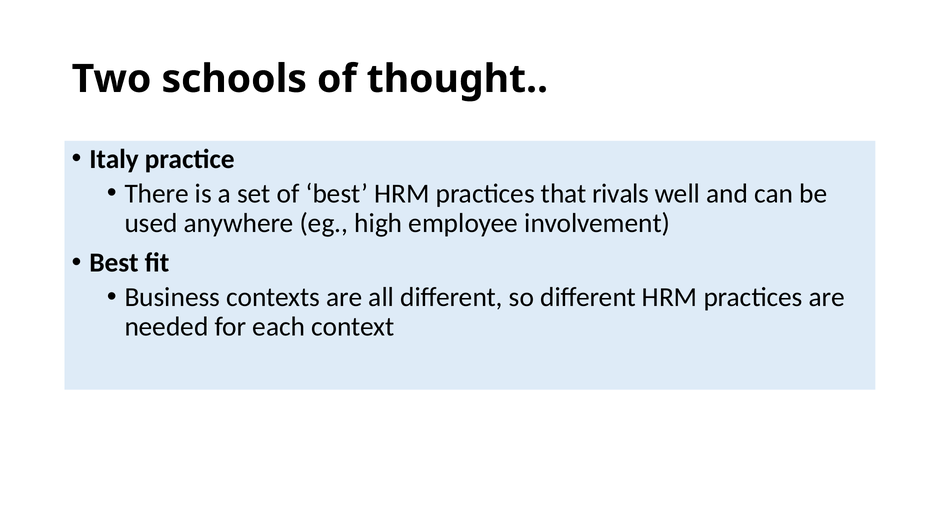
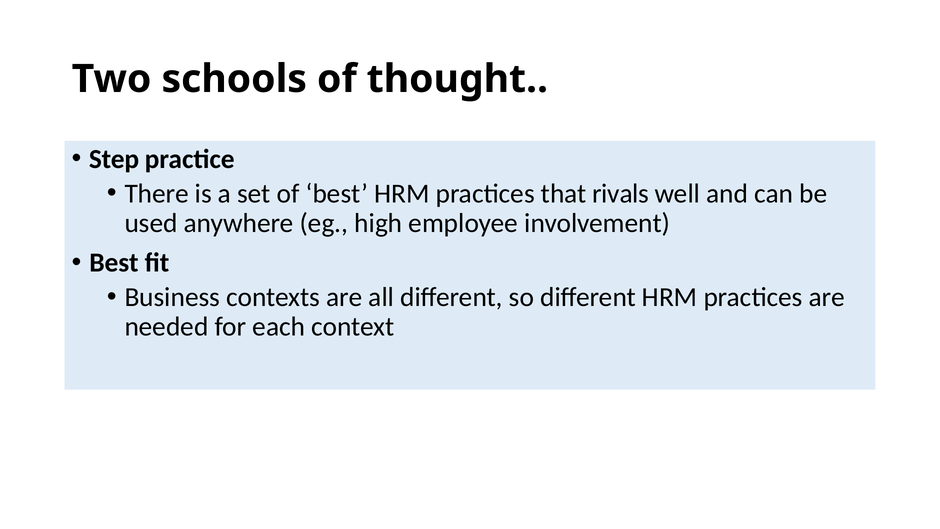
Italy: Italy -> Step
